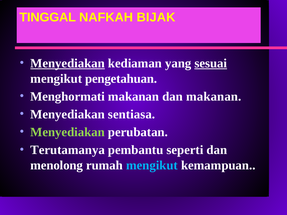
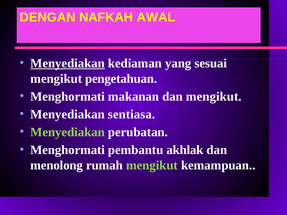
TINGGAL: TINGGAL -> DENGAN
BIJAK: BIJAK -> AWAL
sesuai underline: present -> none
dan makanan: makanan -> mengikut
Terutamanya at (68, 150): Terutamanya -> Menghormati
seperti: seperti -> akhlak
mengikut at (152, 165) colour: light blue -> light green
